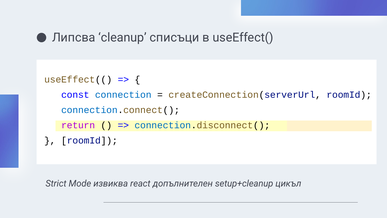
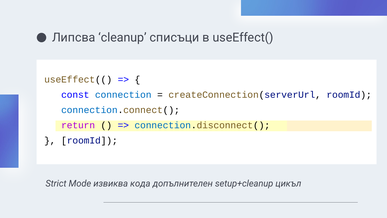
react: react -> кода
